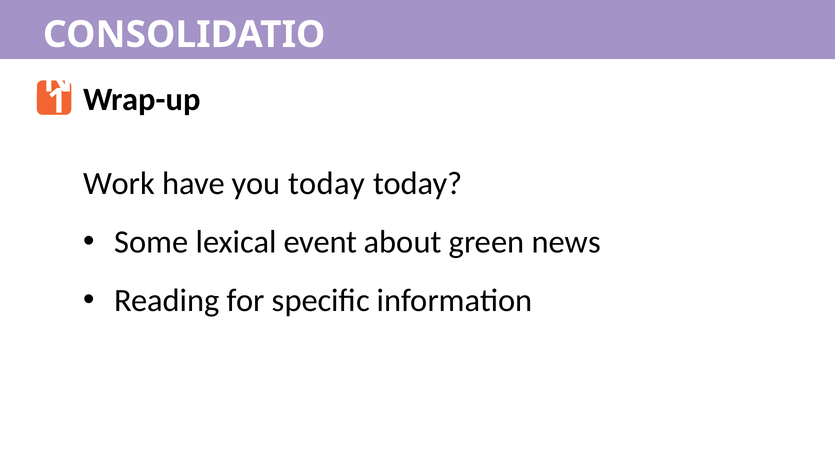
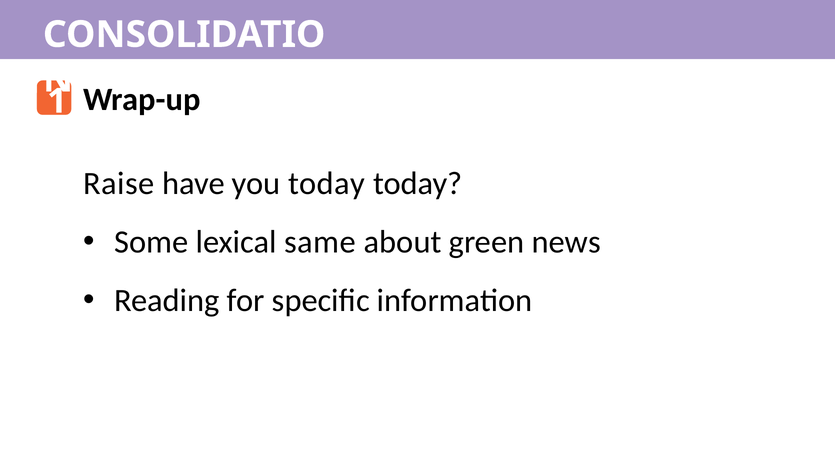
Work: Work -> Raise
event: event -> same
